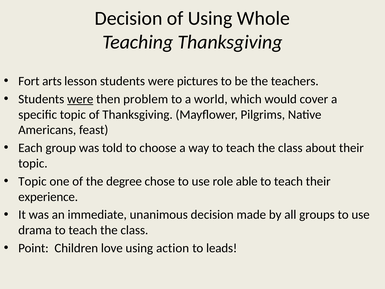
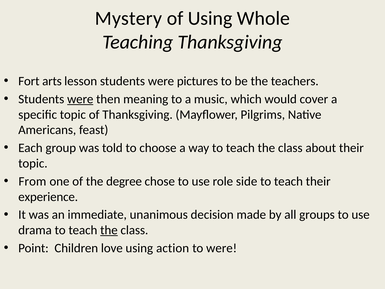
Decision at (129, 18): Decision -> Mystery
problem: problem -> meaning
world: world -> music
Topic at (32, 181): Topic -> From
able: able -> side
the at (109, 230) underline: none -> present
to leads: leads -> were
